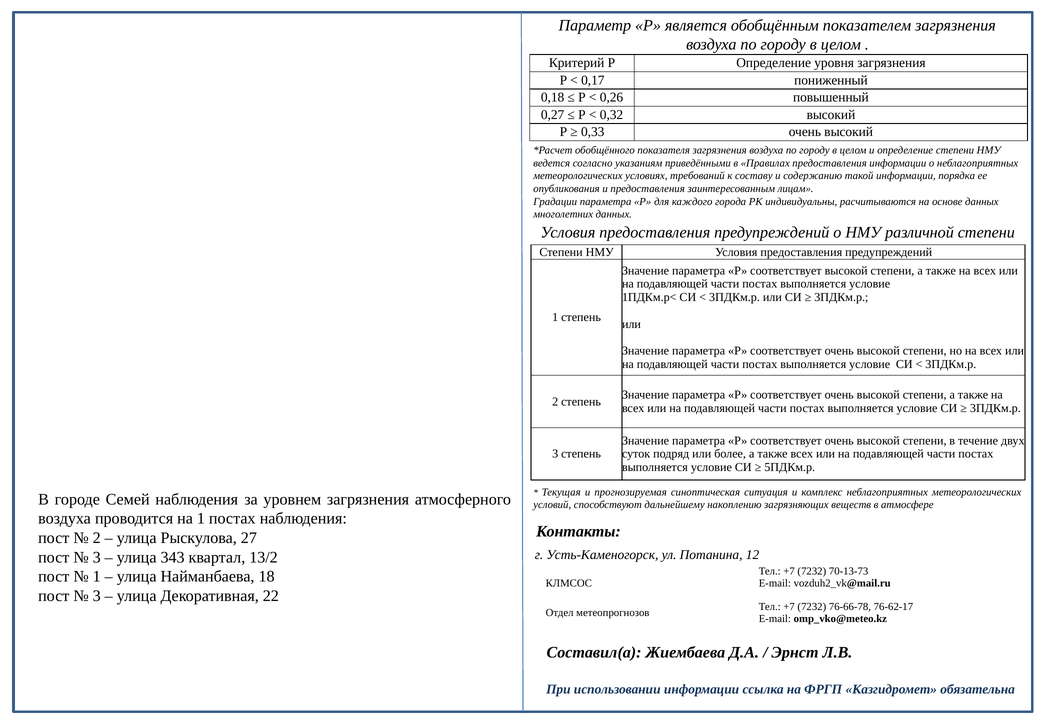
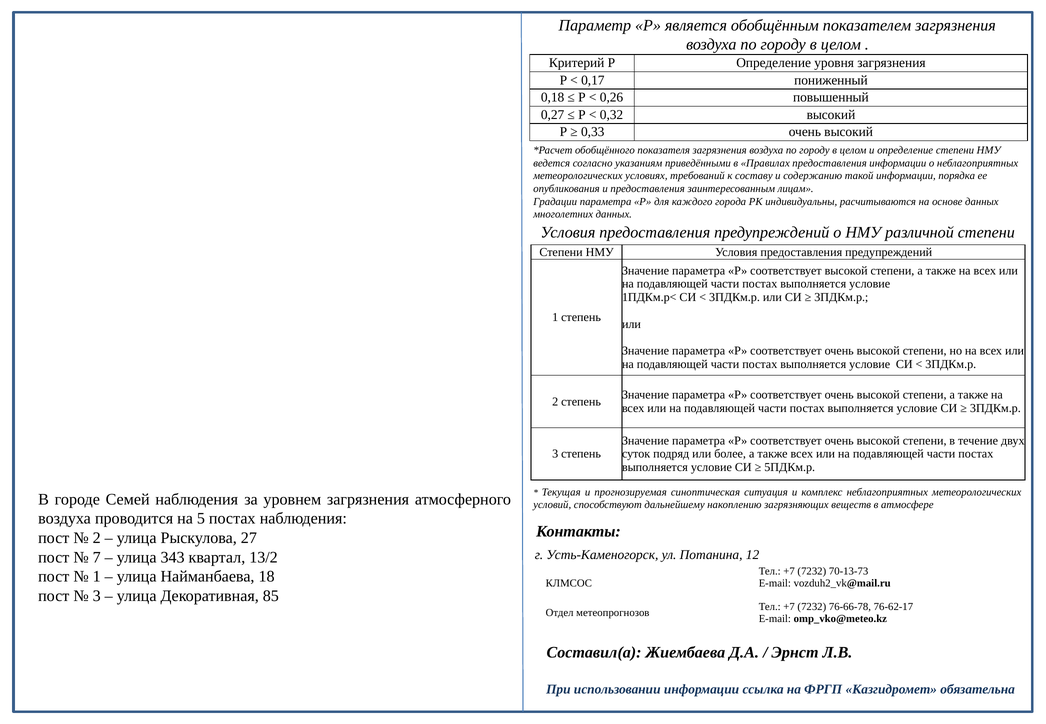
на 1: 1 -> 5
3 at (97, 557): 3 -> 7
22: 22 -> 85
